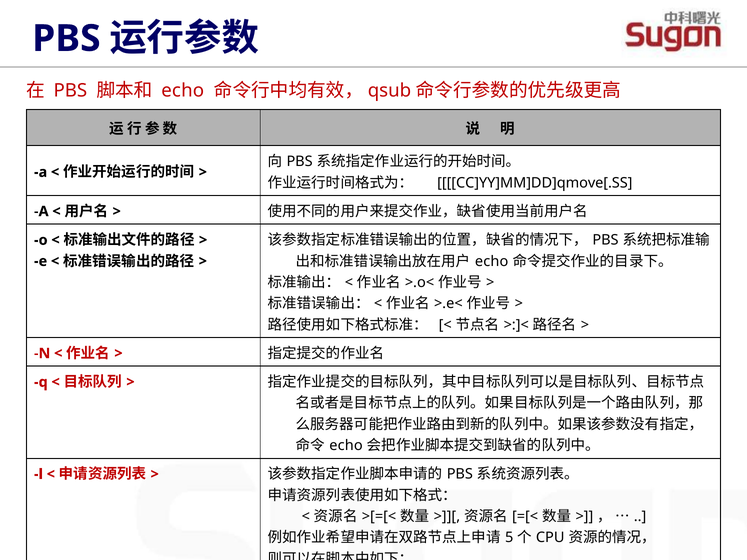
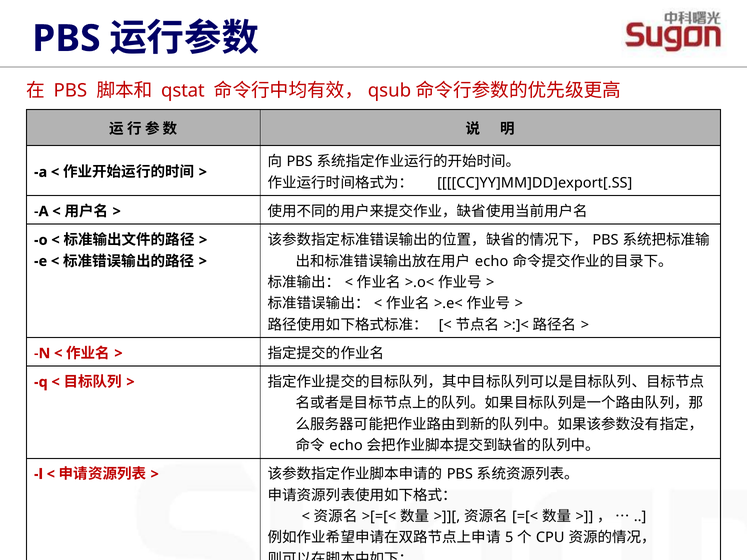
echo at (183, 90): echo -> qstat
CC]YY]MM]DD]qmove[.SS: CC]YY]MM]DD]qmove[.SS -> CC]YY]MM]DD]export[.SS
